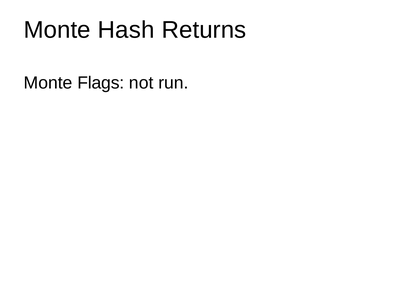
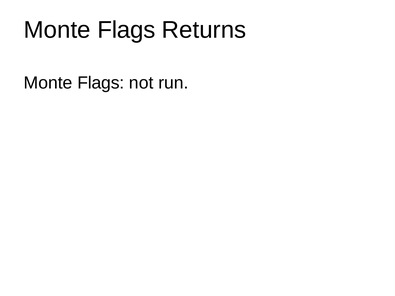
Hash at (126, 30): Hash -> Flags
